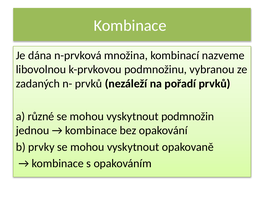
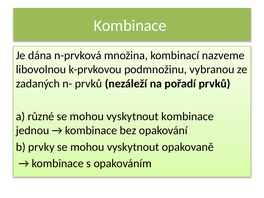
vyskytnout podmnožin: podmnožin -> kombinace
